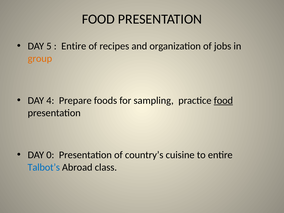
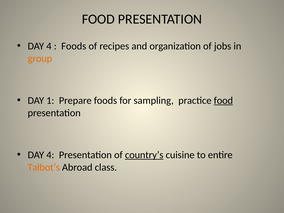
5 at (49, 46): 5 -> 4
Entire at (74, 46): Entire -> Foods
4: 4 -> 1
0 at (50, 155): 0 -> 4
country’s underline: none -> present
Talbot’s colour: blue -> orange
